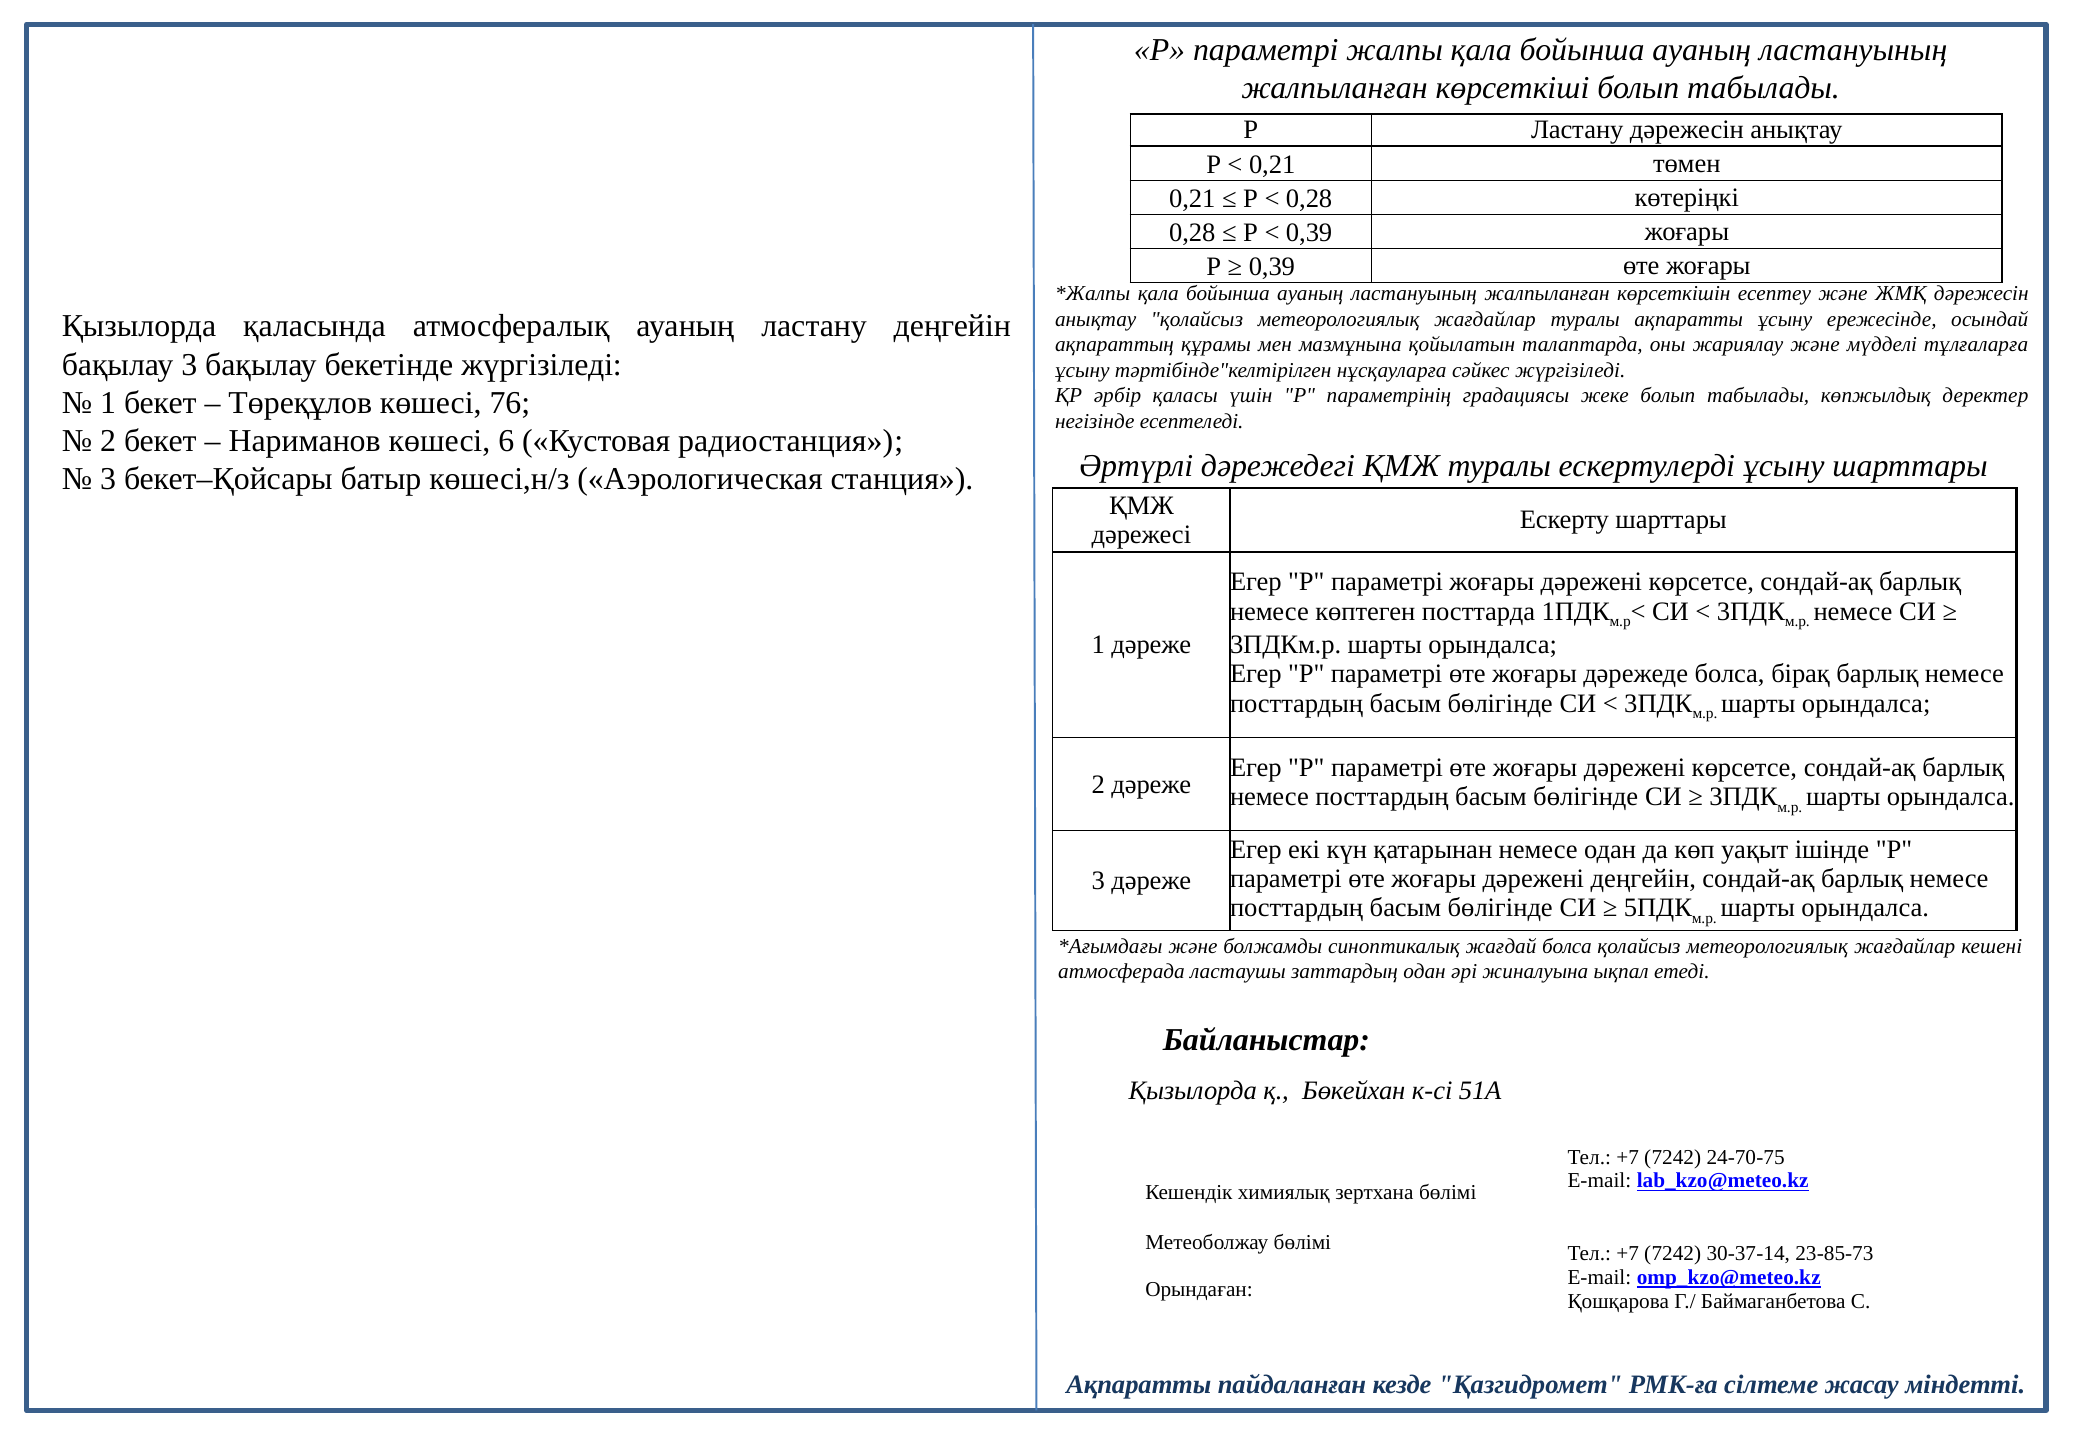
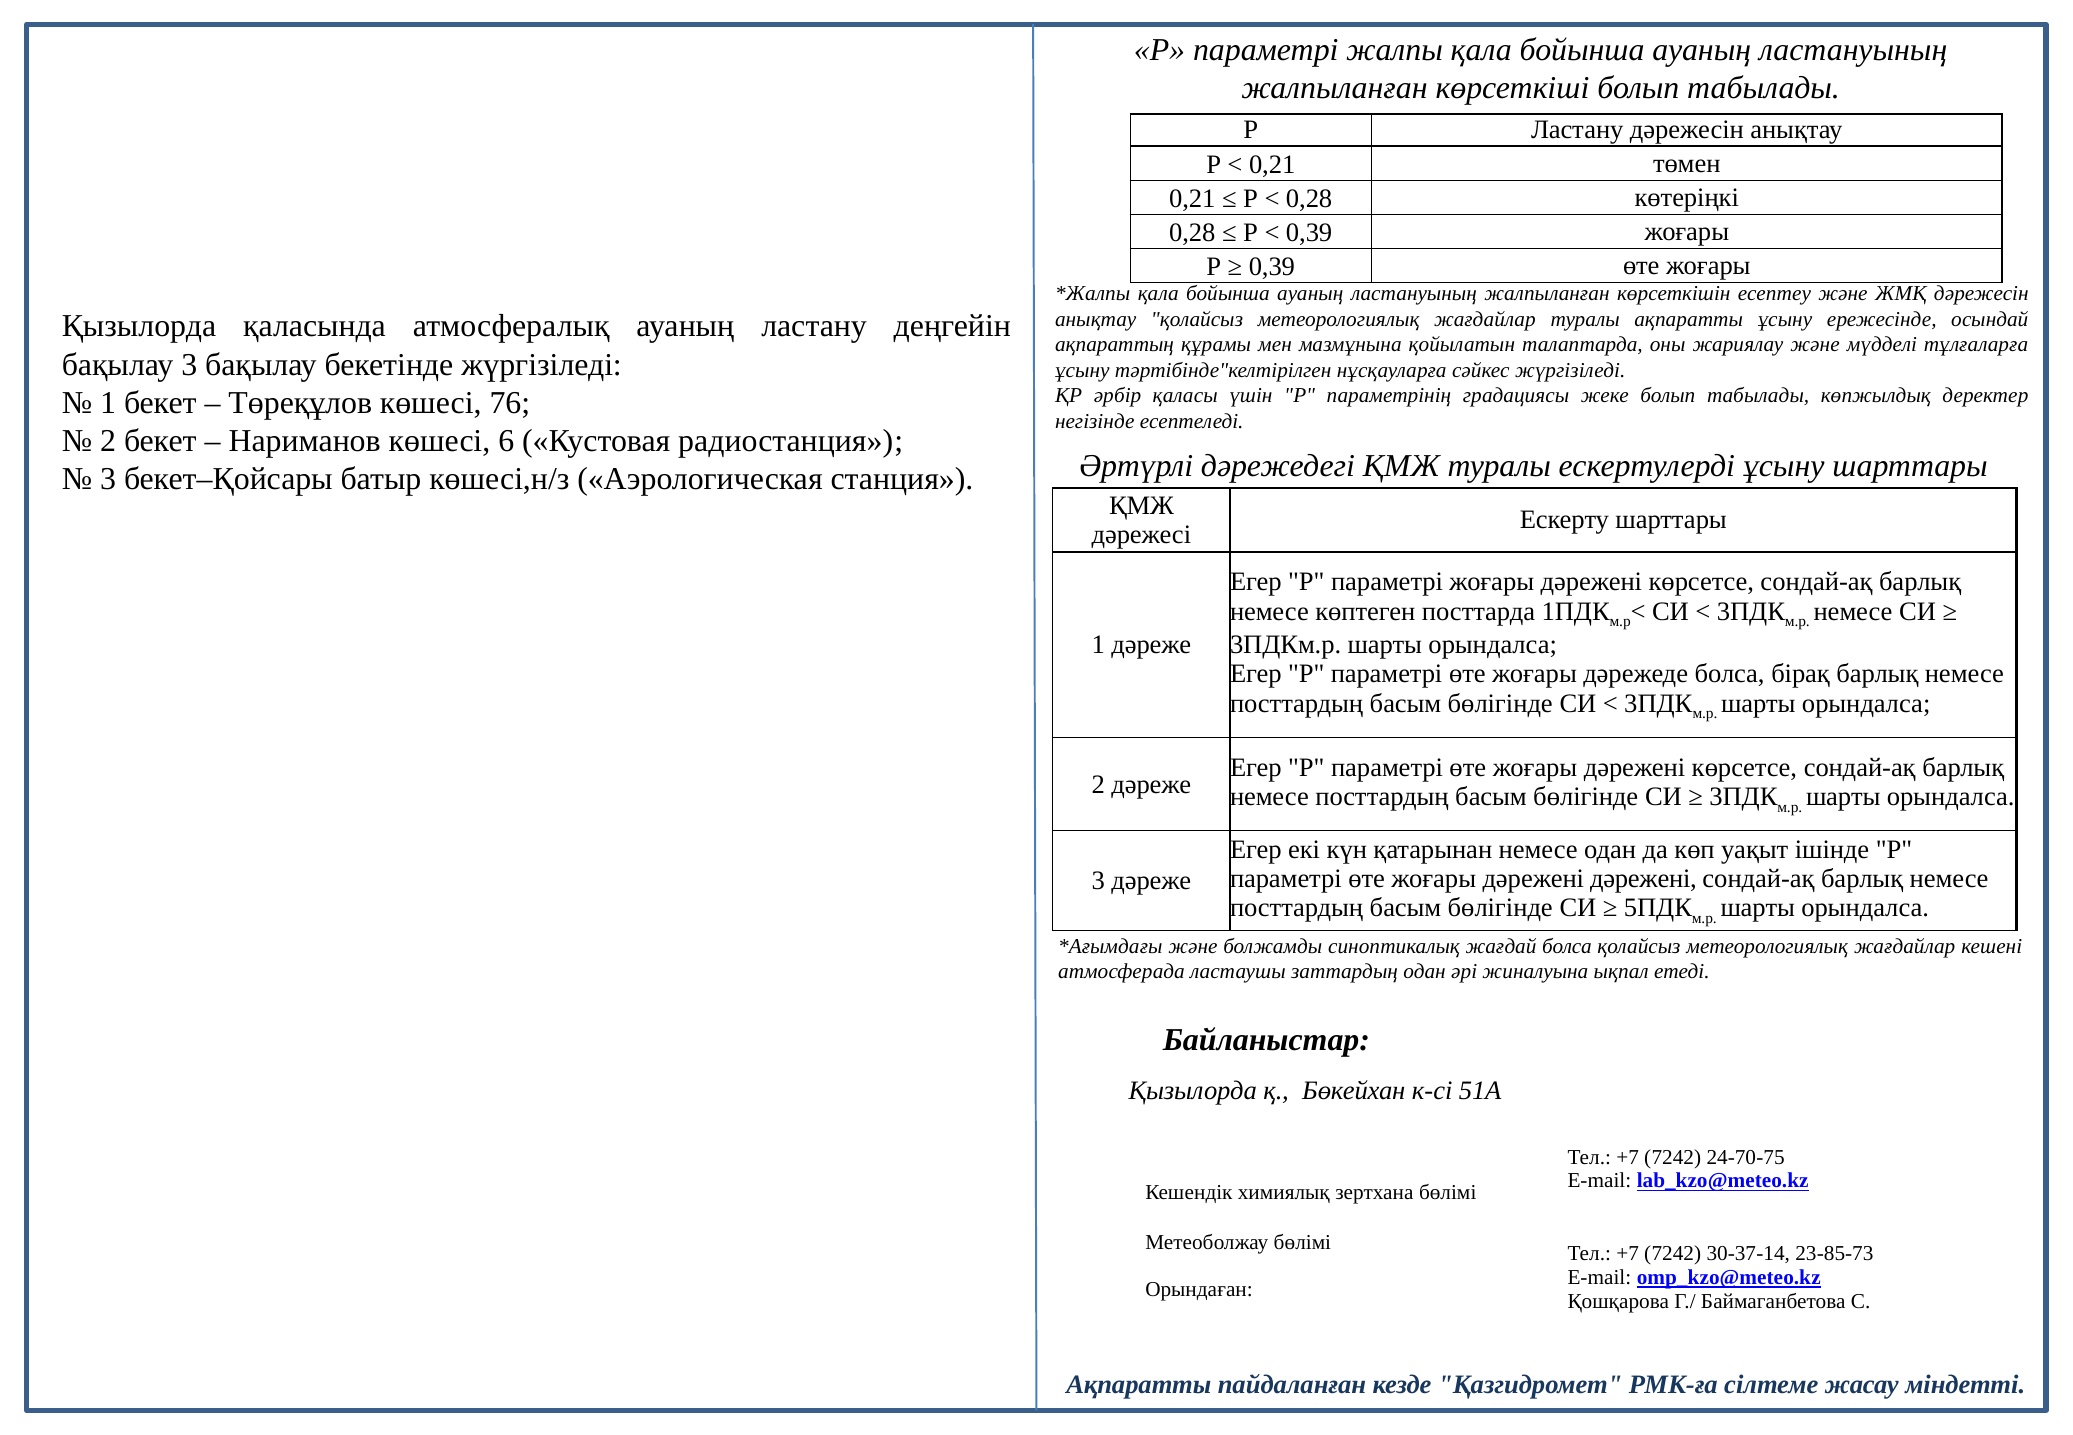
дәрежені деңгейін: деңгейін -> дәрежені
